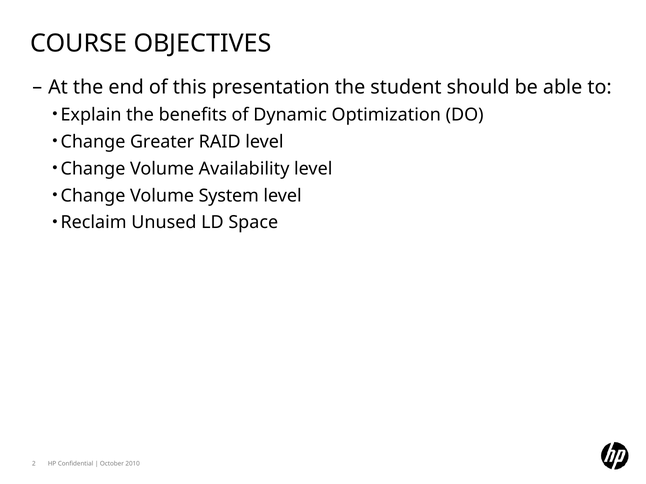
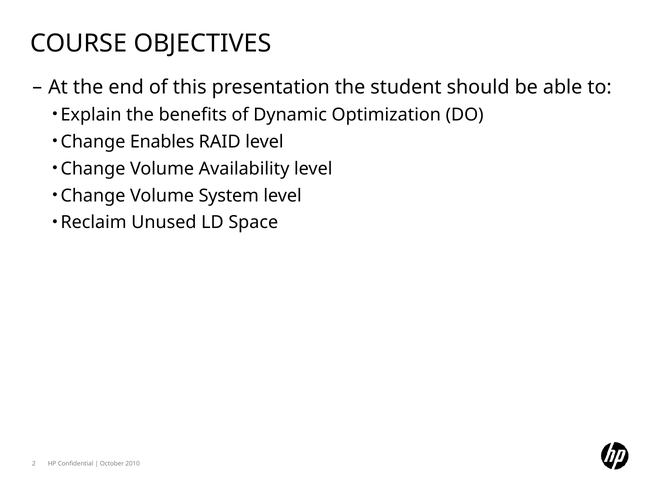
Greater: Greater -> Enables
